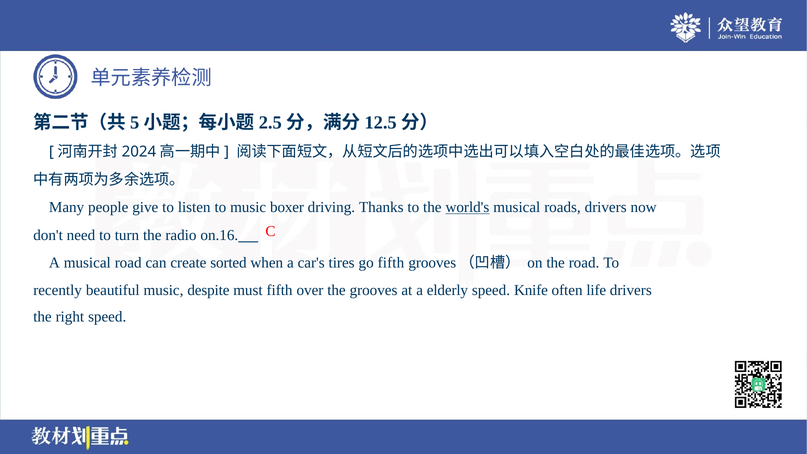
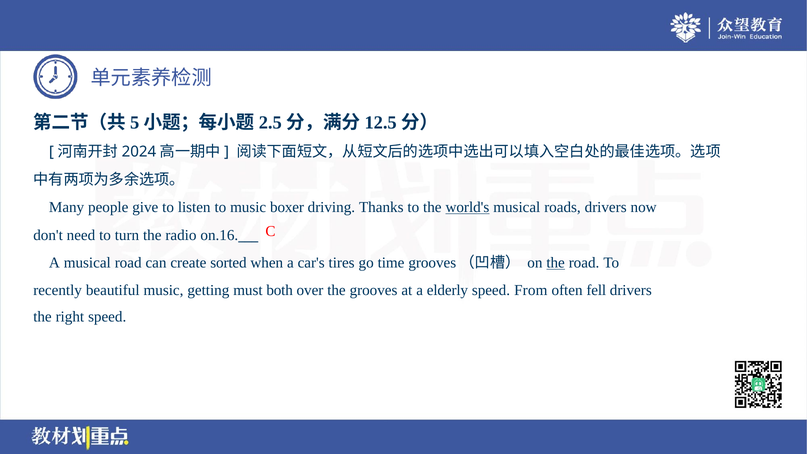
go fifth: fifth -> time
the at (556, 263) underline: none -> present
despite: despite -> getting
must fifth: fifth -> both
Knife: Knife -> From
life: life -> fell
